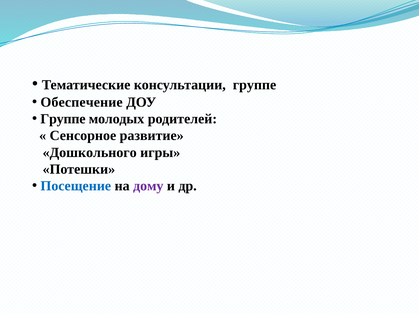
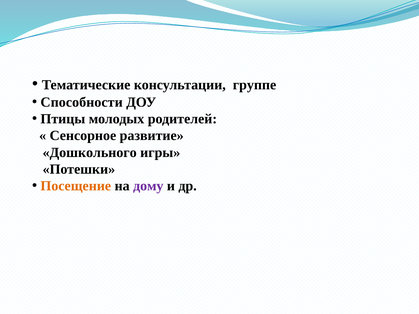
Обеспечение: Обеспечение -> Способности
Группе at (63, 119): Группе -> Птицы
Посещение colour: blue -> orange
